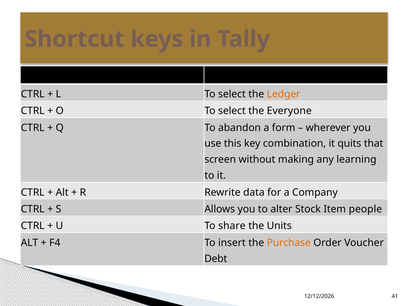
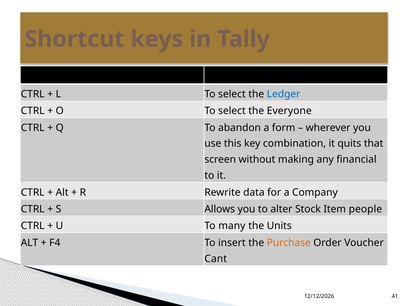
Ledger colour: orange -> blue
learning: learning -> financial
share: share -> many
Debt: Debt -> Cant
